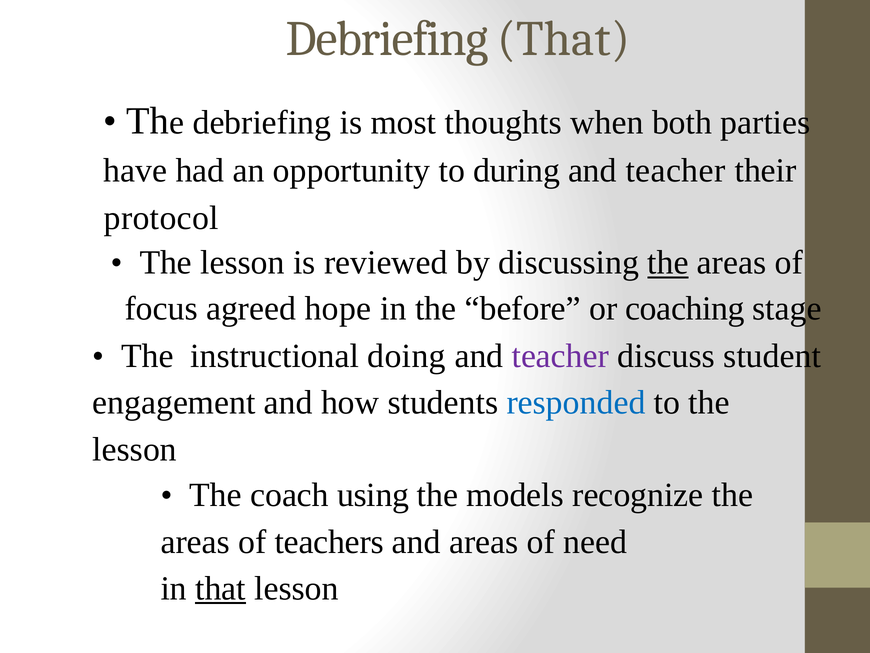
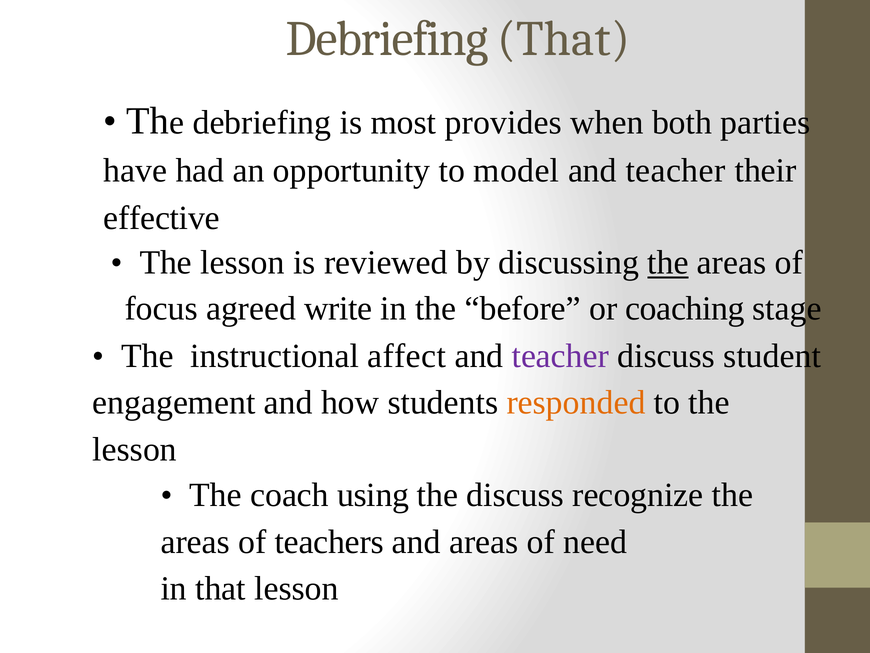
thoughts: thoughts -> provides
during: during -> model
protocol: protocol -> effective
hope: hope -> write
doing: doing -> affect
responded colour: blue -> orange
the models: models -> discuss
that at (221, 588) underline: present -> none
